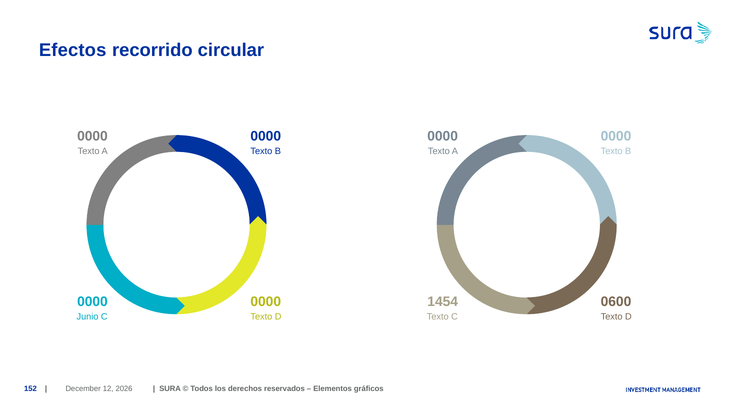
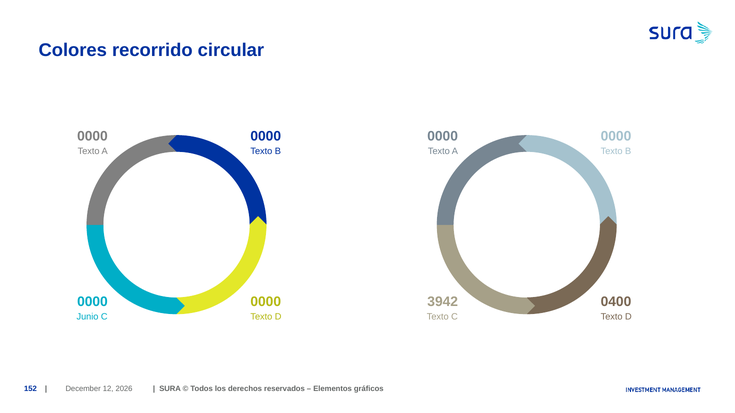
Efectos: Efectos -> Colores
1454: 1454 -> 3942
0600: 0600 -> 0400
